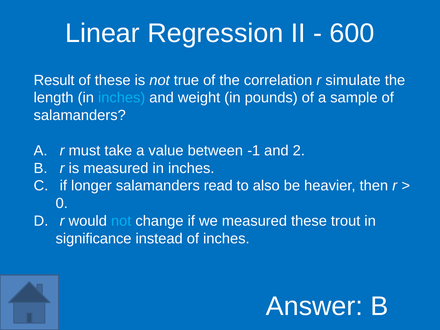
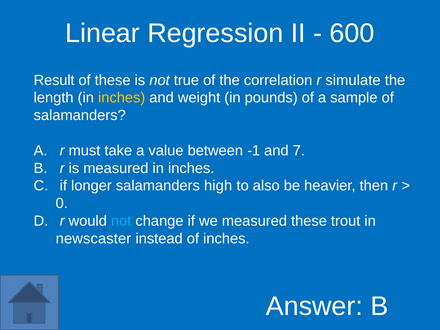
inches at (122, 98) colour: light blue -> yellow
2: 2 -> 7
read: read -> high
significance: significance -> newscaster
